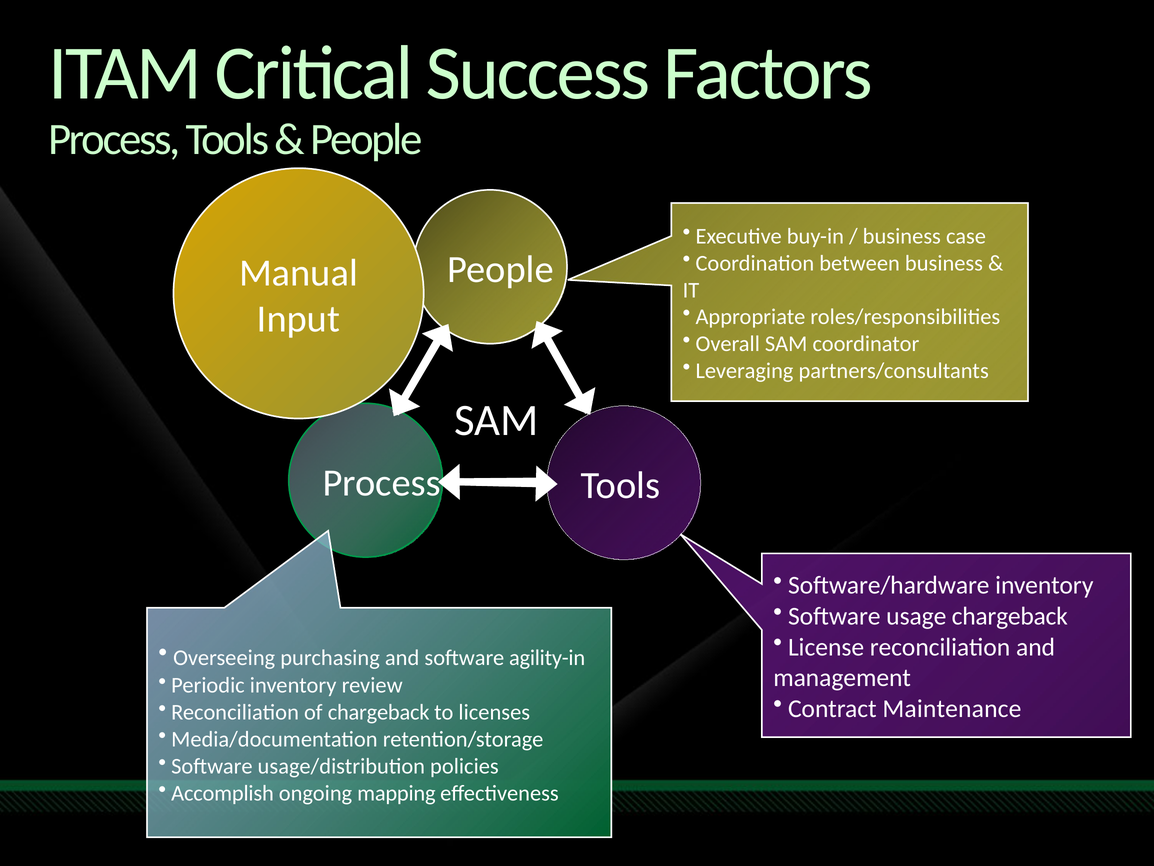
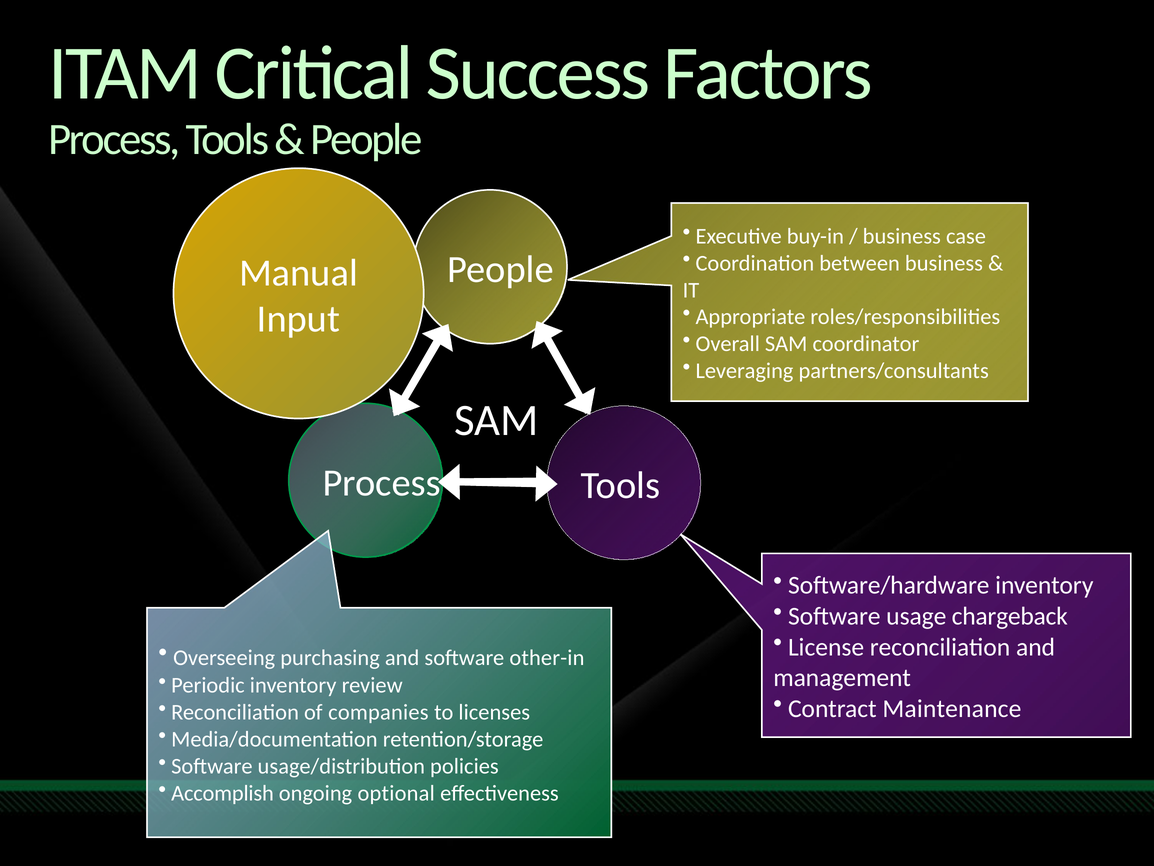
agility-in: agility-in -> other-in
of chargeback: chargeback -> companies
mapping: mapping -> optional
